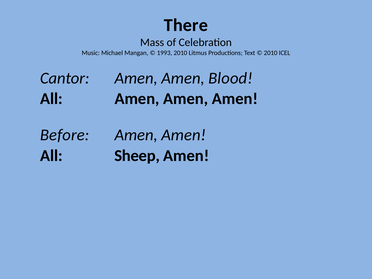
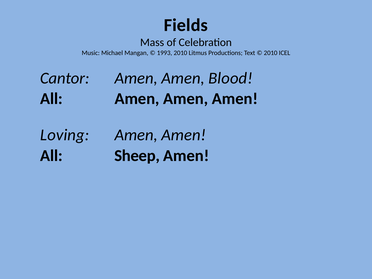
There: There -> Fields
Before: Before -> Loving
